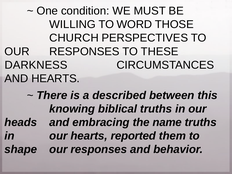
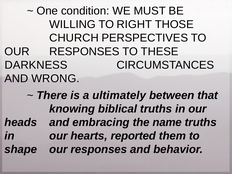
WORD: WORD -> RIGHT
AND HEARTS: HEARTS -> WRONG
described: described -> ultimately
this: this -> that
